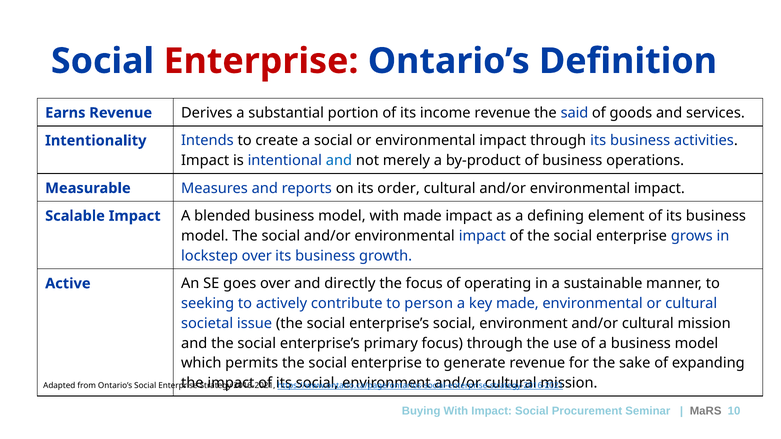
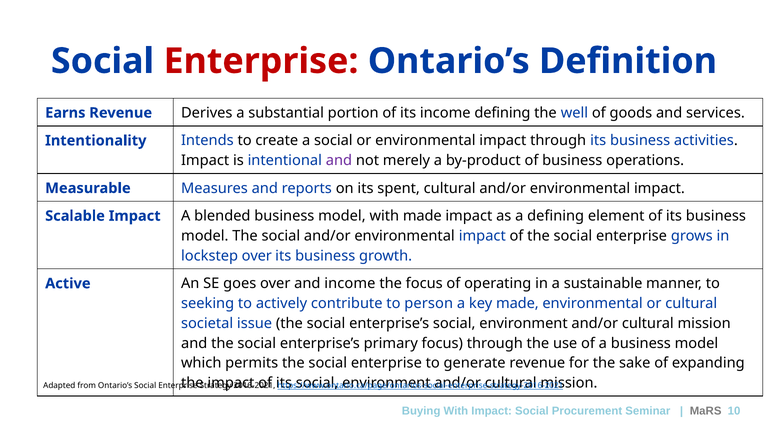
income revenue: revenue -> defining
said: said -> well
and at (339, 161) colour: blue -> purple
order: order -> spent
and directly: directly -> income
